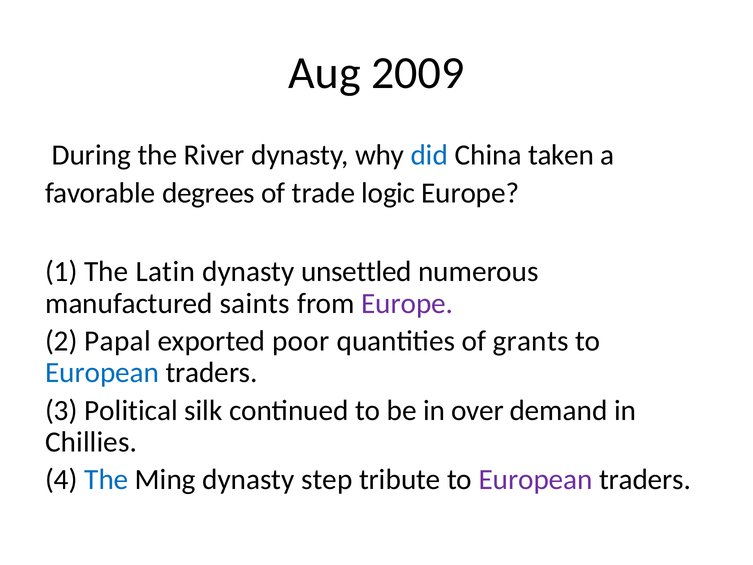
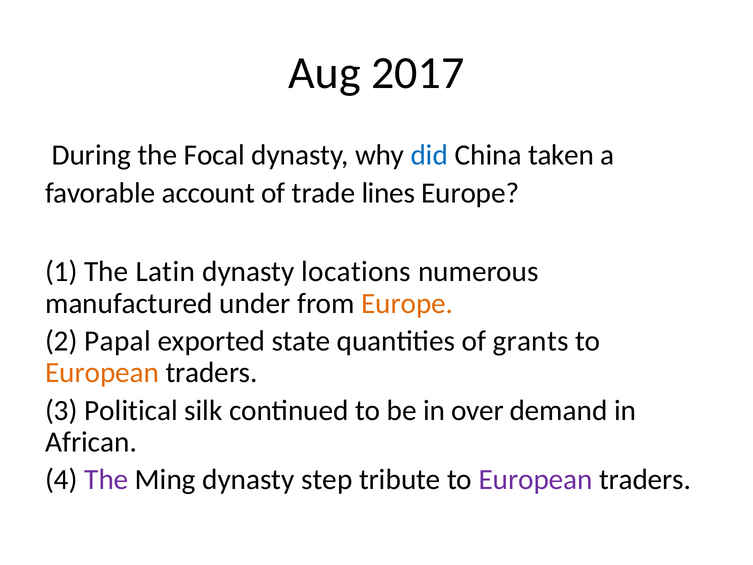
2009: 2009 -> 2017
River: River -> Focal
degrees: degrees -> account
logic: logic -> lines
unsettled: unsettled -> locations
saints: saints -> under
Europe at (407, 303) colour: purple -> orange
poor: poor -> state
European at (102, 373) colour: blue -> orange
Chillies: Chillies -> African
The at (106, 479) colour: blue -> purple
